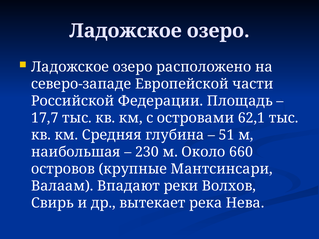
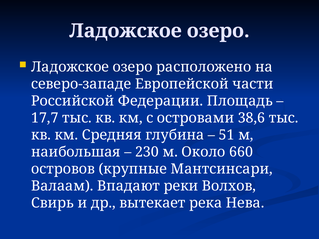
62,1: 62,1 -> 38,6
